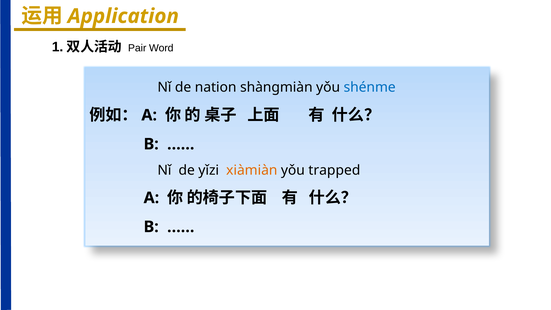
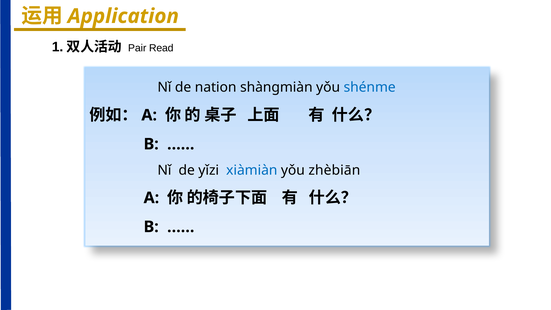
Word: Word -> Read
xiàmiàn colour: orange -> blue
trapped: trapped -> zhèbiān
